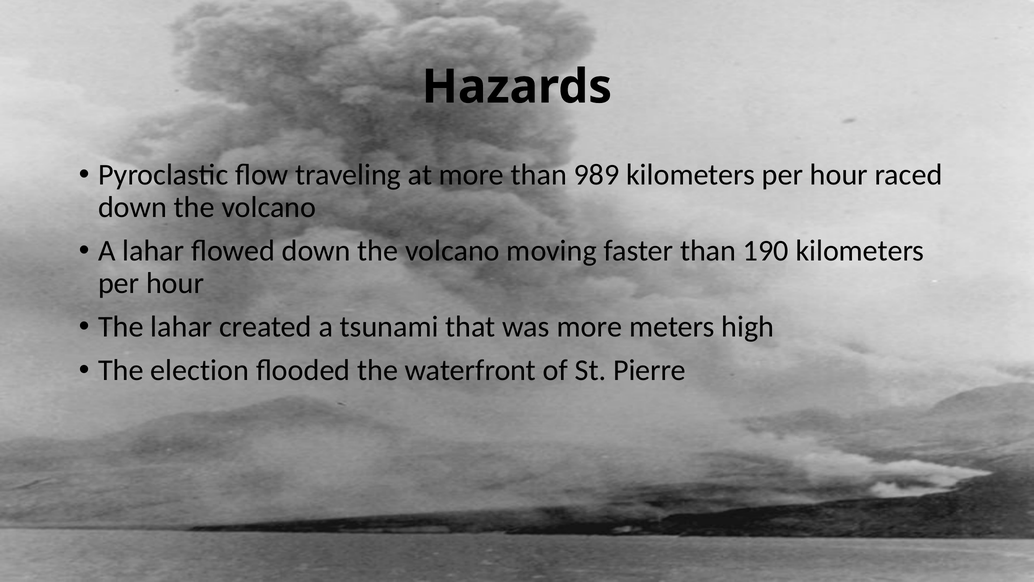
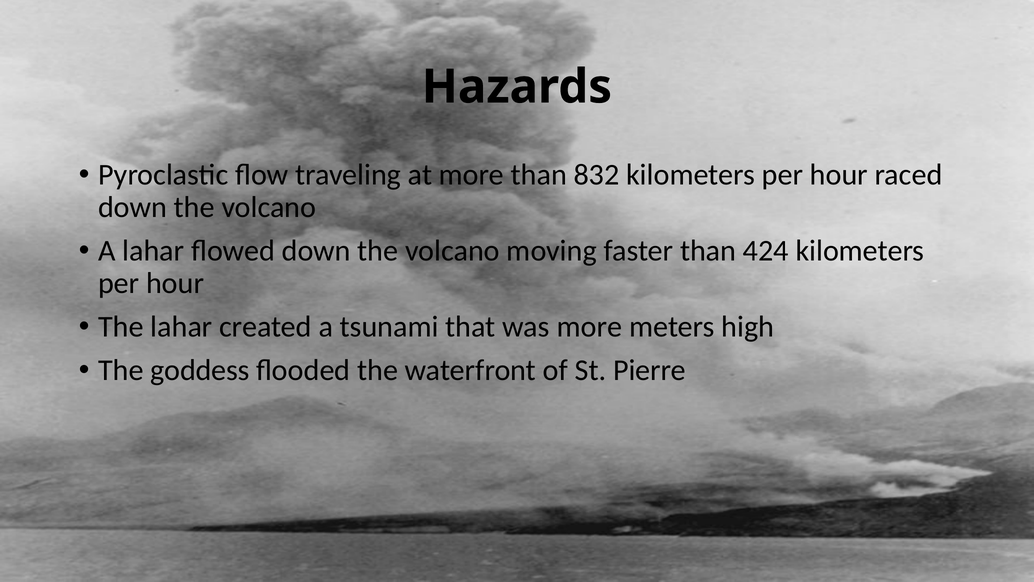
989: 989 -> 832
190: 190 -> 424
election: election -> goddess
